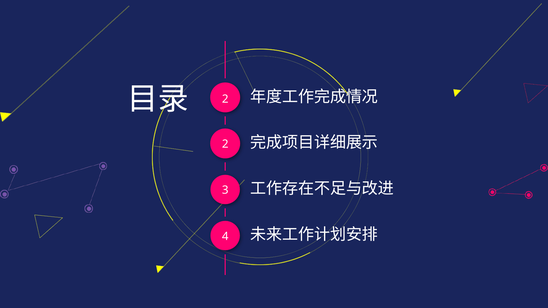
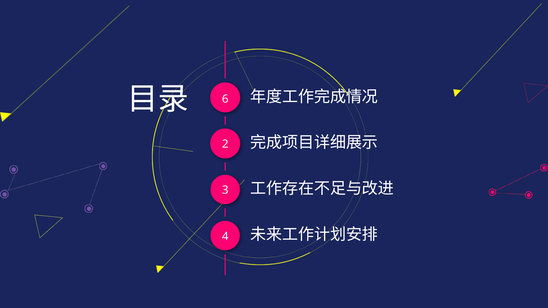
2 at (225, 99): 2 -> 6
